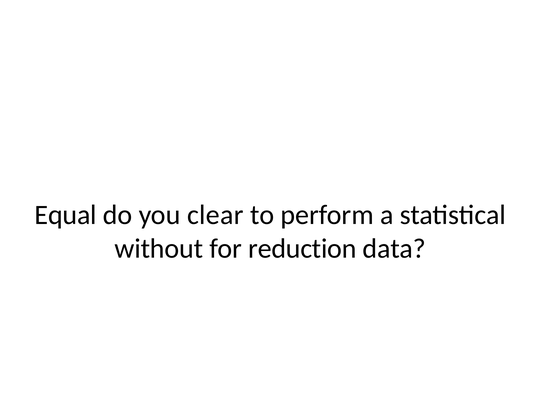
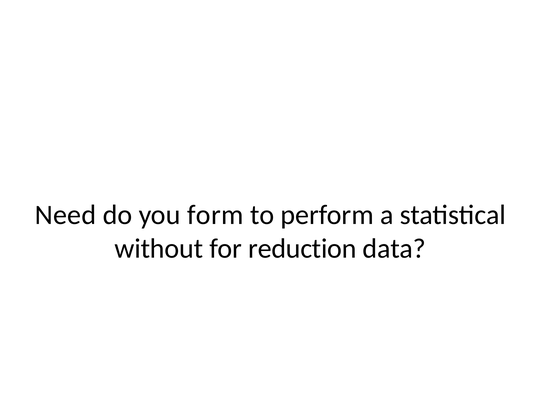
Equal: Equal -> Need
clear: clear -> form
